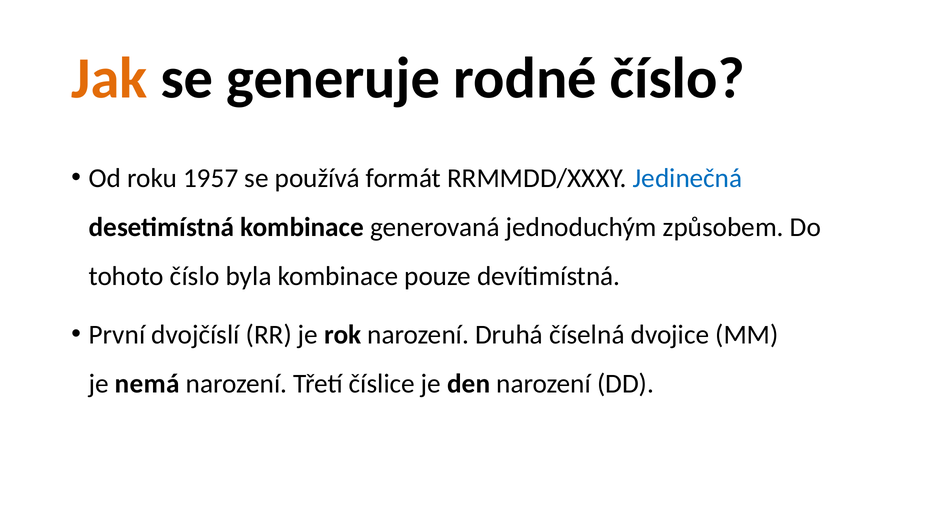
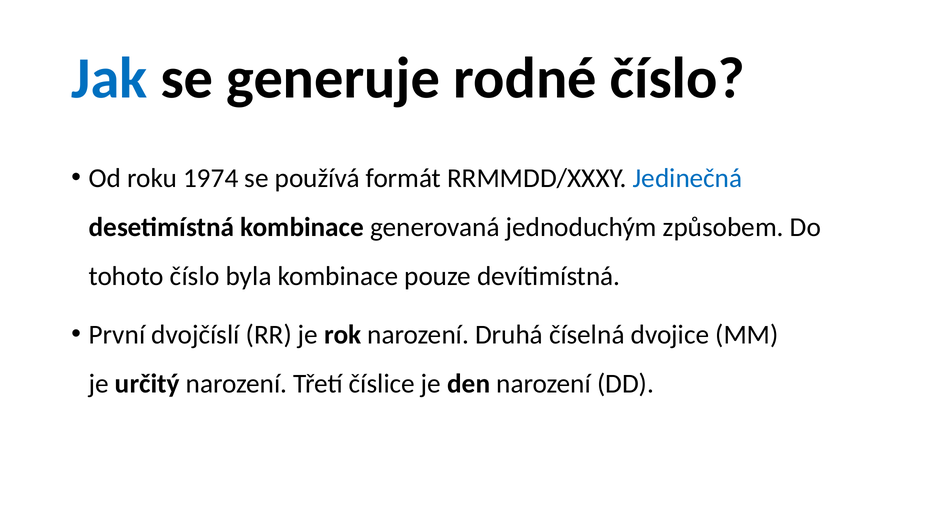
Jak colour: orange -> blue
1957: 1957 -> 1974
nemá: nemá -> určitý
